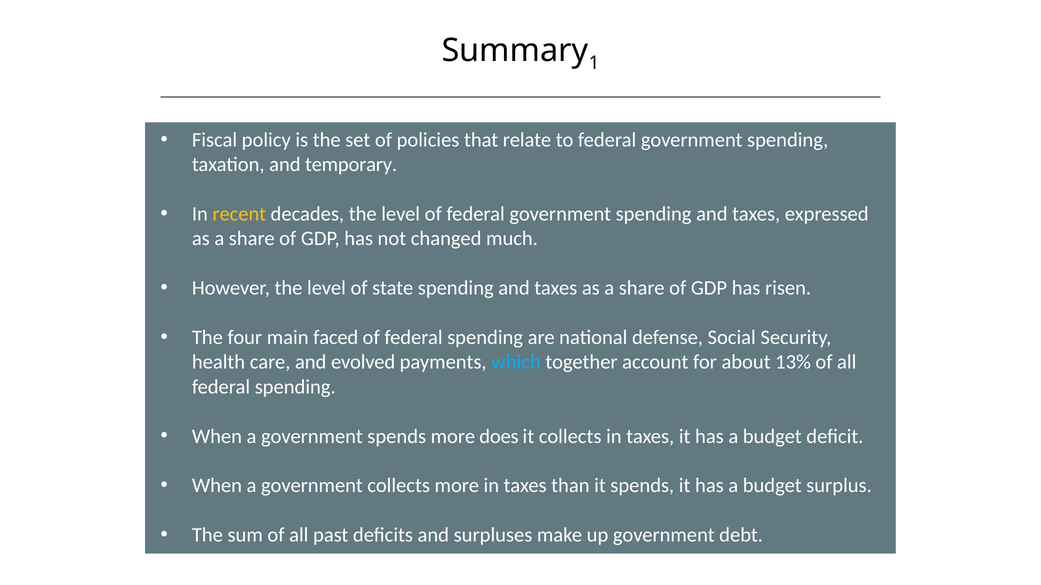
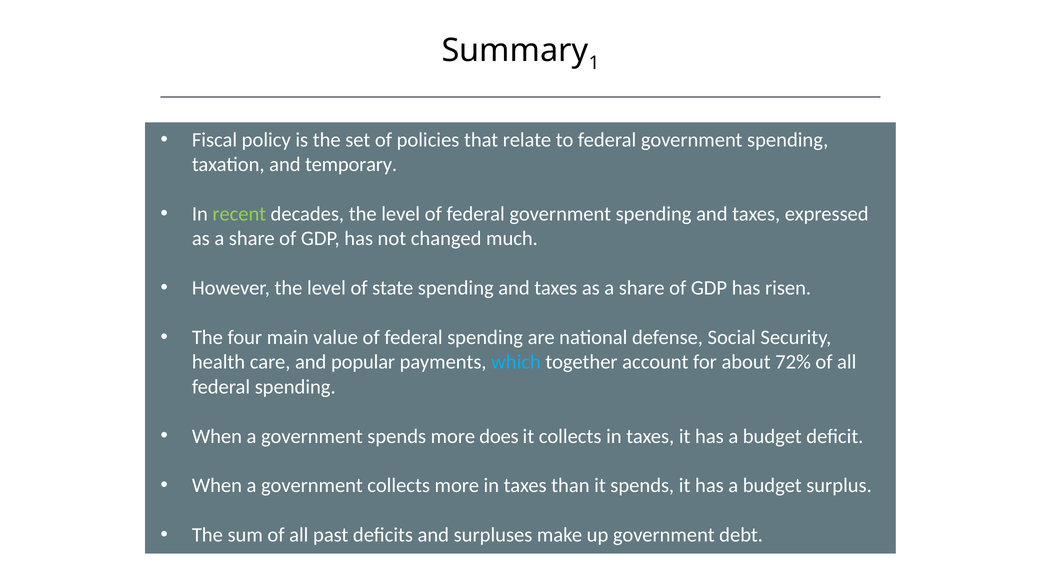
recent colour: yellow -> light green
faced: faced -> value
evolved: evolved -> popular
13%: 13% -> 72%
